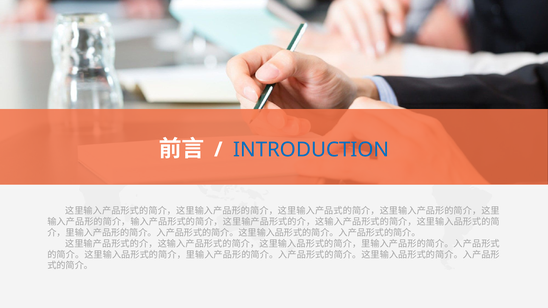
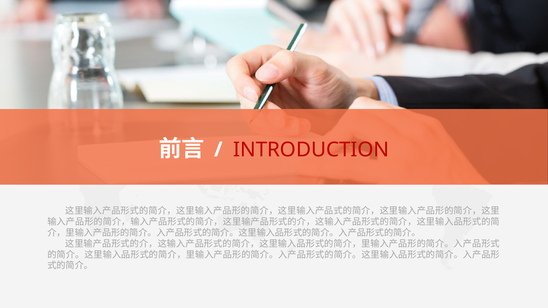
INTRODUCTION colour: blue -> red
